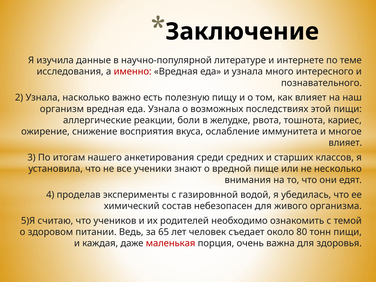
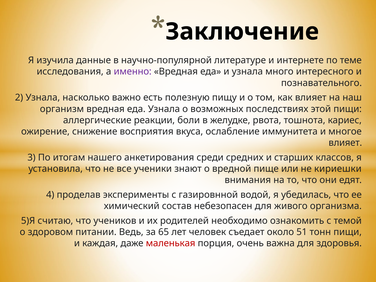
именно colour: red -> purple
несколько: несколько -> кириешки
80: 80 -> 51
